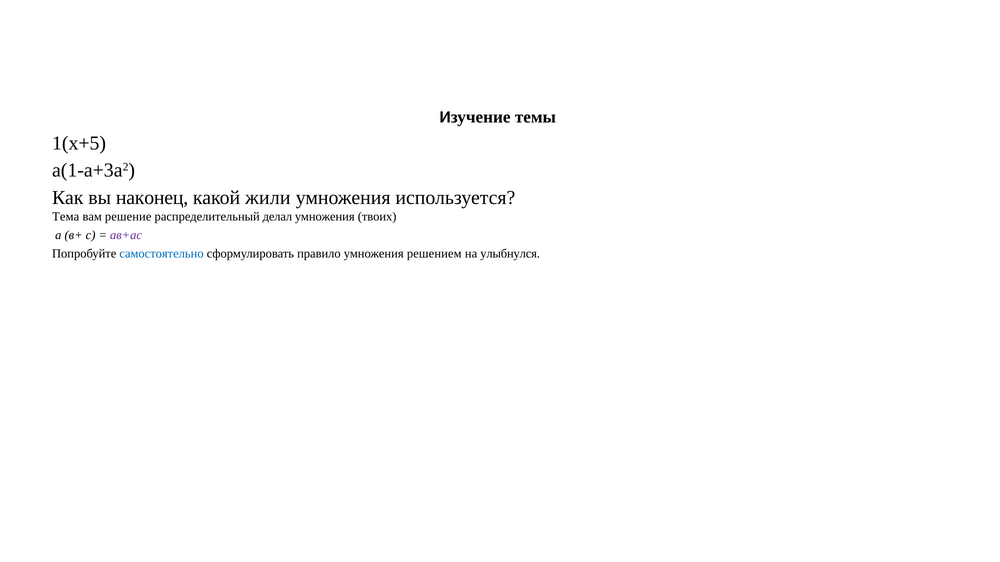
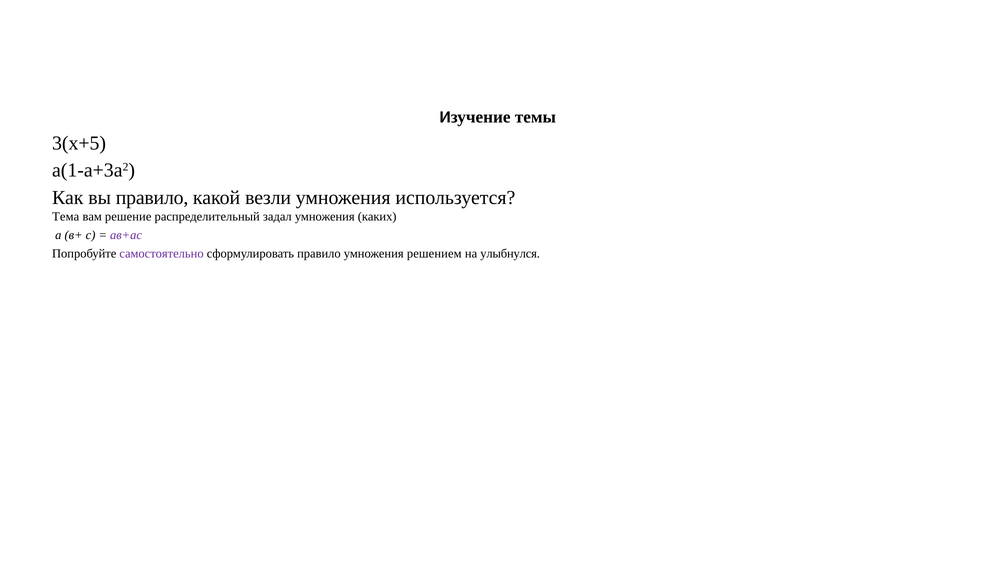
1(х+5: 1(х+5 -> 3(х+5
вы наконец: наконец -> правило
жили: жили -> везли
делал: делал -> задал
твоих: твоих -> каких
самостоятельно colour: blue -> purple
